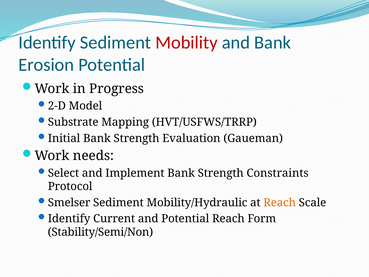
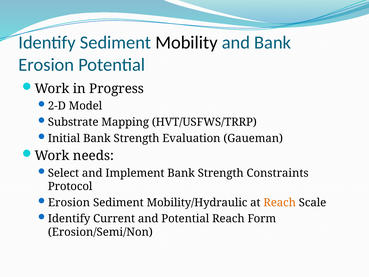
Mobility colour: red -> black
Smelser at (69, 202): Smelser -> Erosion
Stability/Semi/Non: Stability/Semi/Non -> Erosion/Semi/Non
